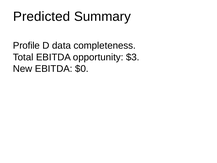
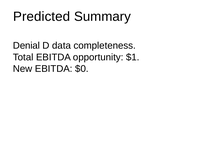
Profile: Profile -> Denial
$3: $3 -> $1
